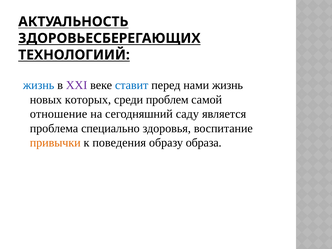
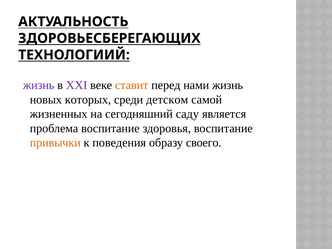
жизнь at (39, 85) colour: blue -> purple
ставит colour: blue -> orange
проблем: проблем -> детском
отношение: отношение -> жизненных
проблема специально: специально -> воспитание
образа: образа -> своего
